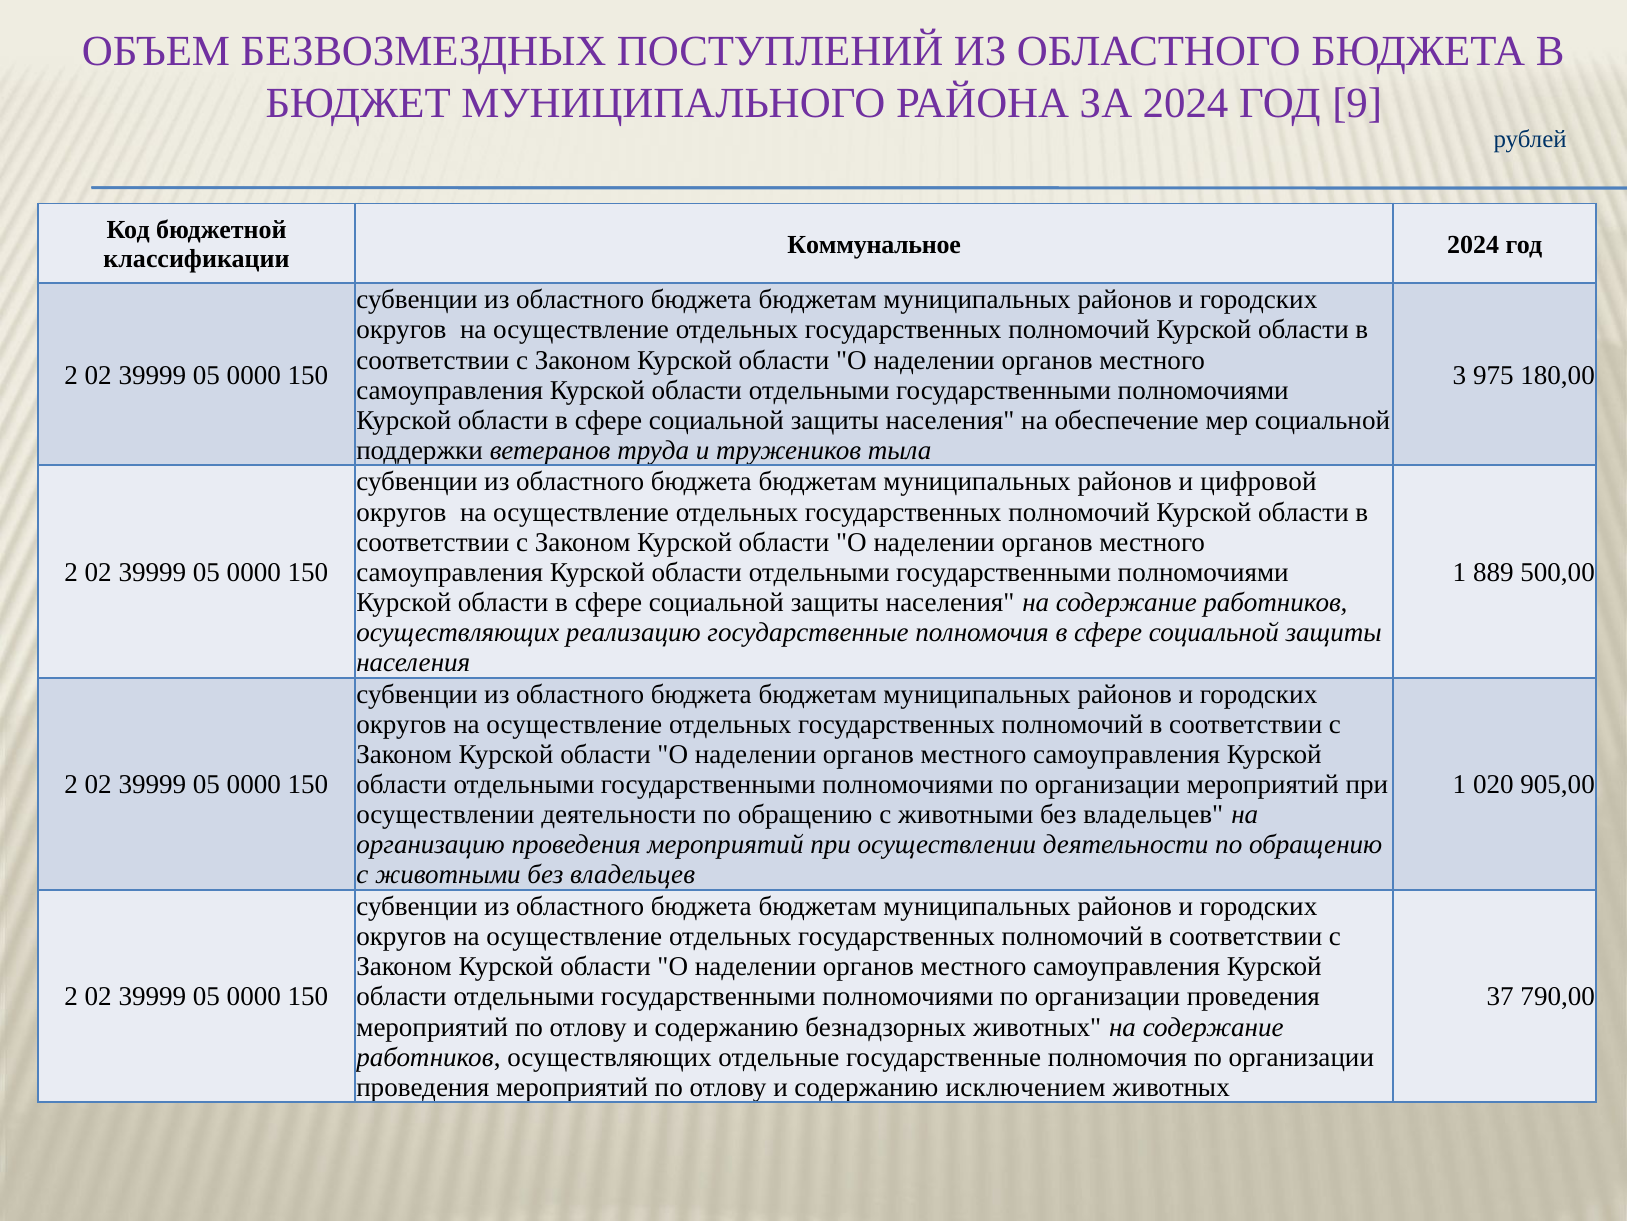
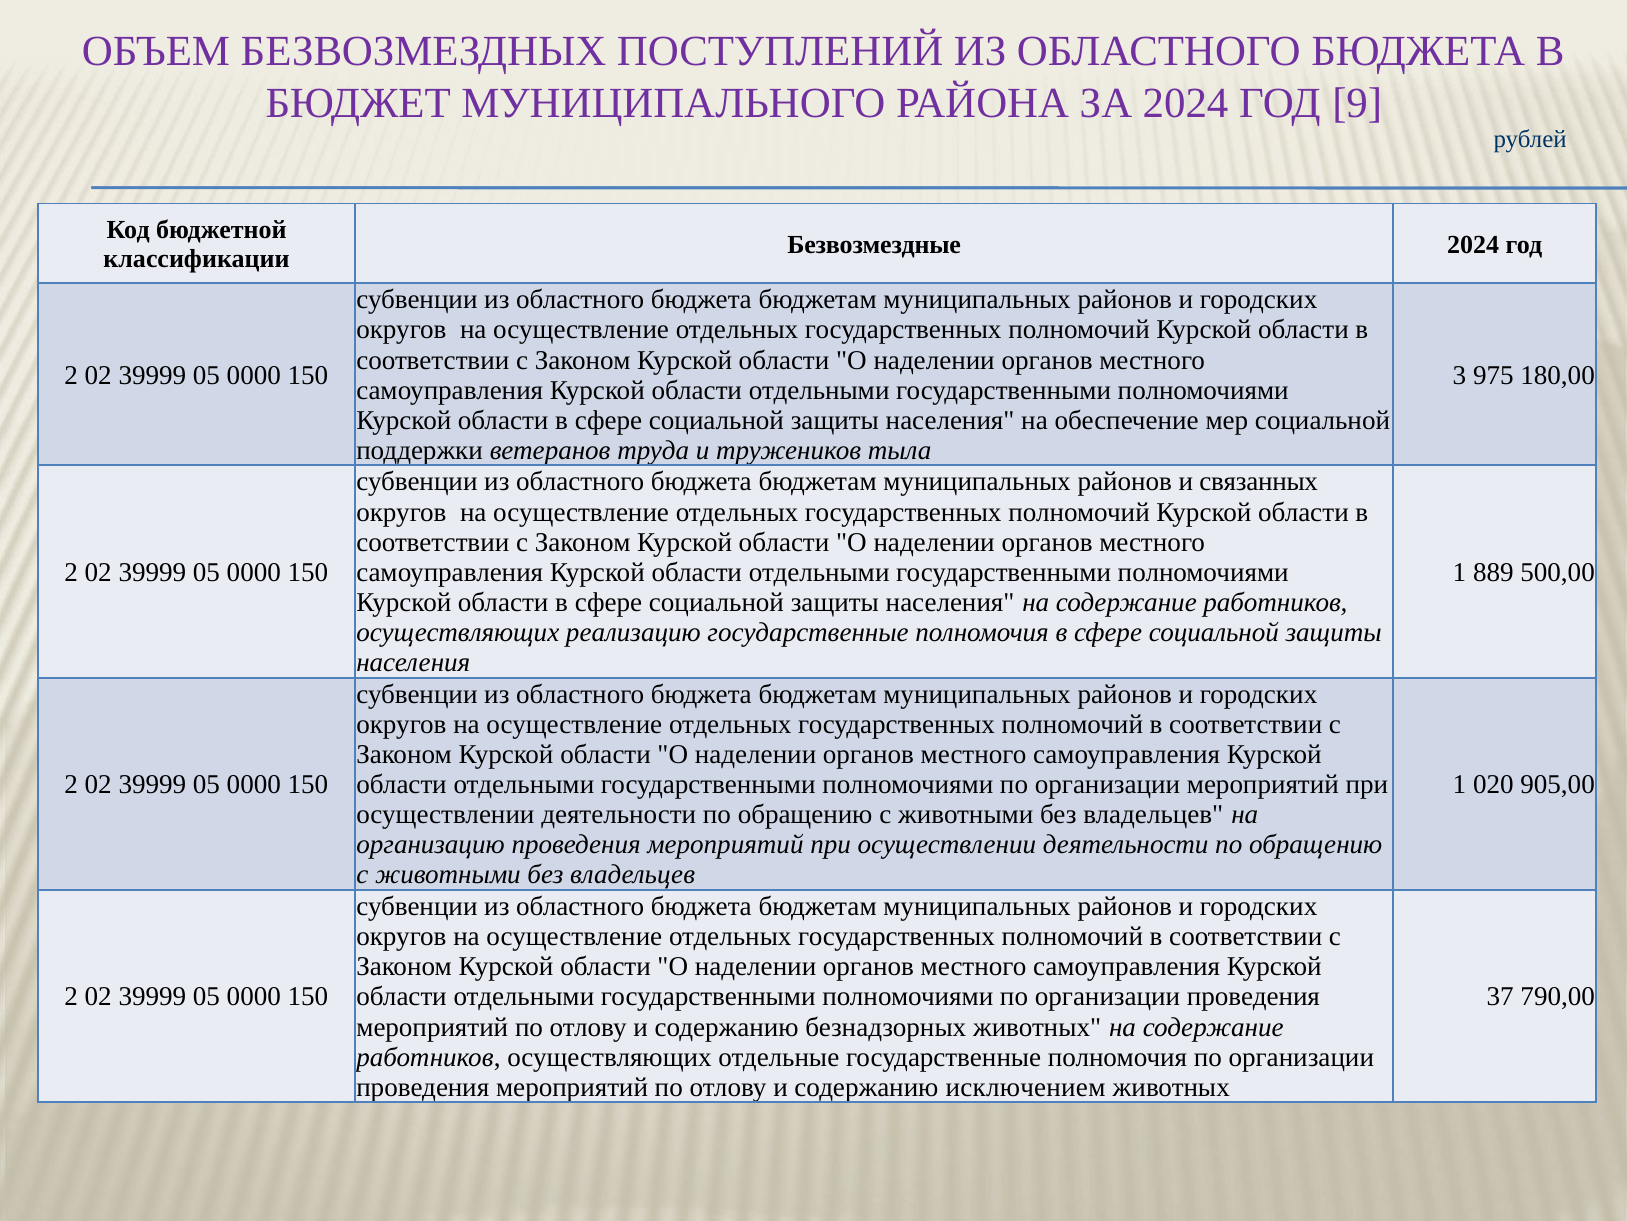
Коммунальное: Коммунальное -> Безвозмездные
цифровой: цифровой -> связанных
